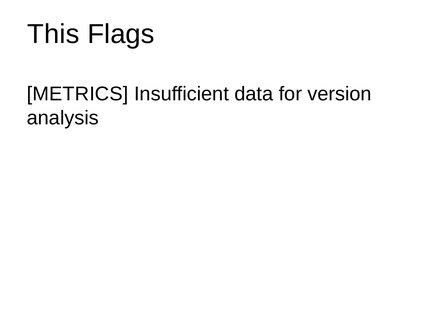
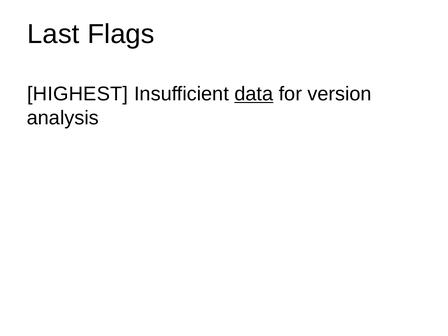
This: This -> Last
METRICS: METRICS -> HIGHEST
data underline: none -> present
